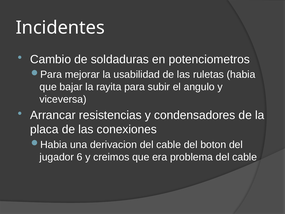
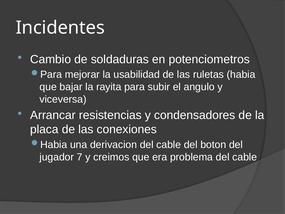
6: 6 -> 7
